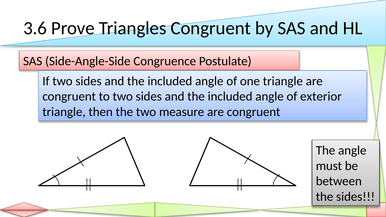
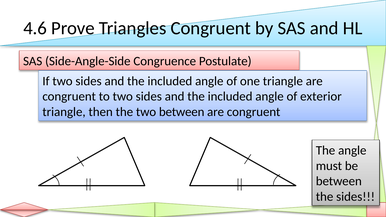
3.6: 3.6 -> 4.6
two measure: measure -> between
